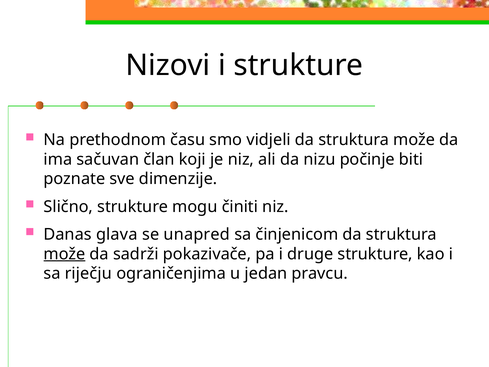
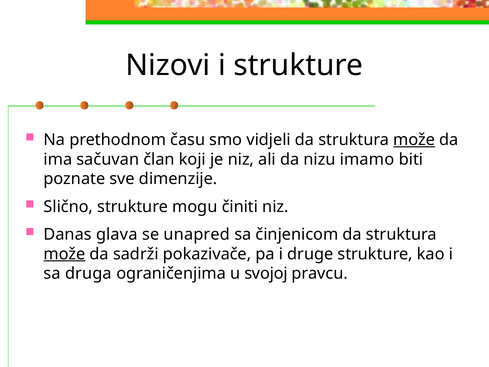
može at (414, 140) underline: none -> present
počinje: počinje -> imamo
riječju: riječju -> druga
jedan: jedan -> svojoj
